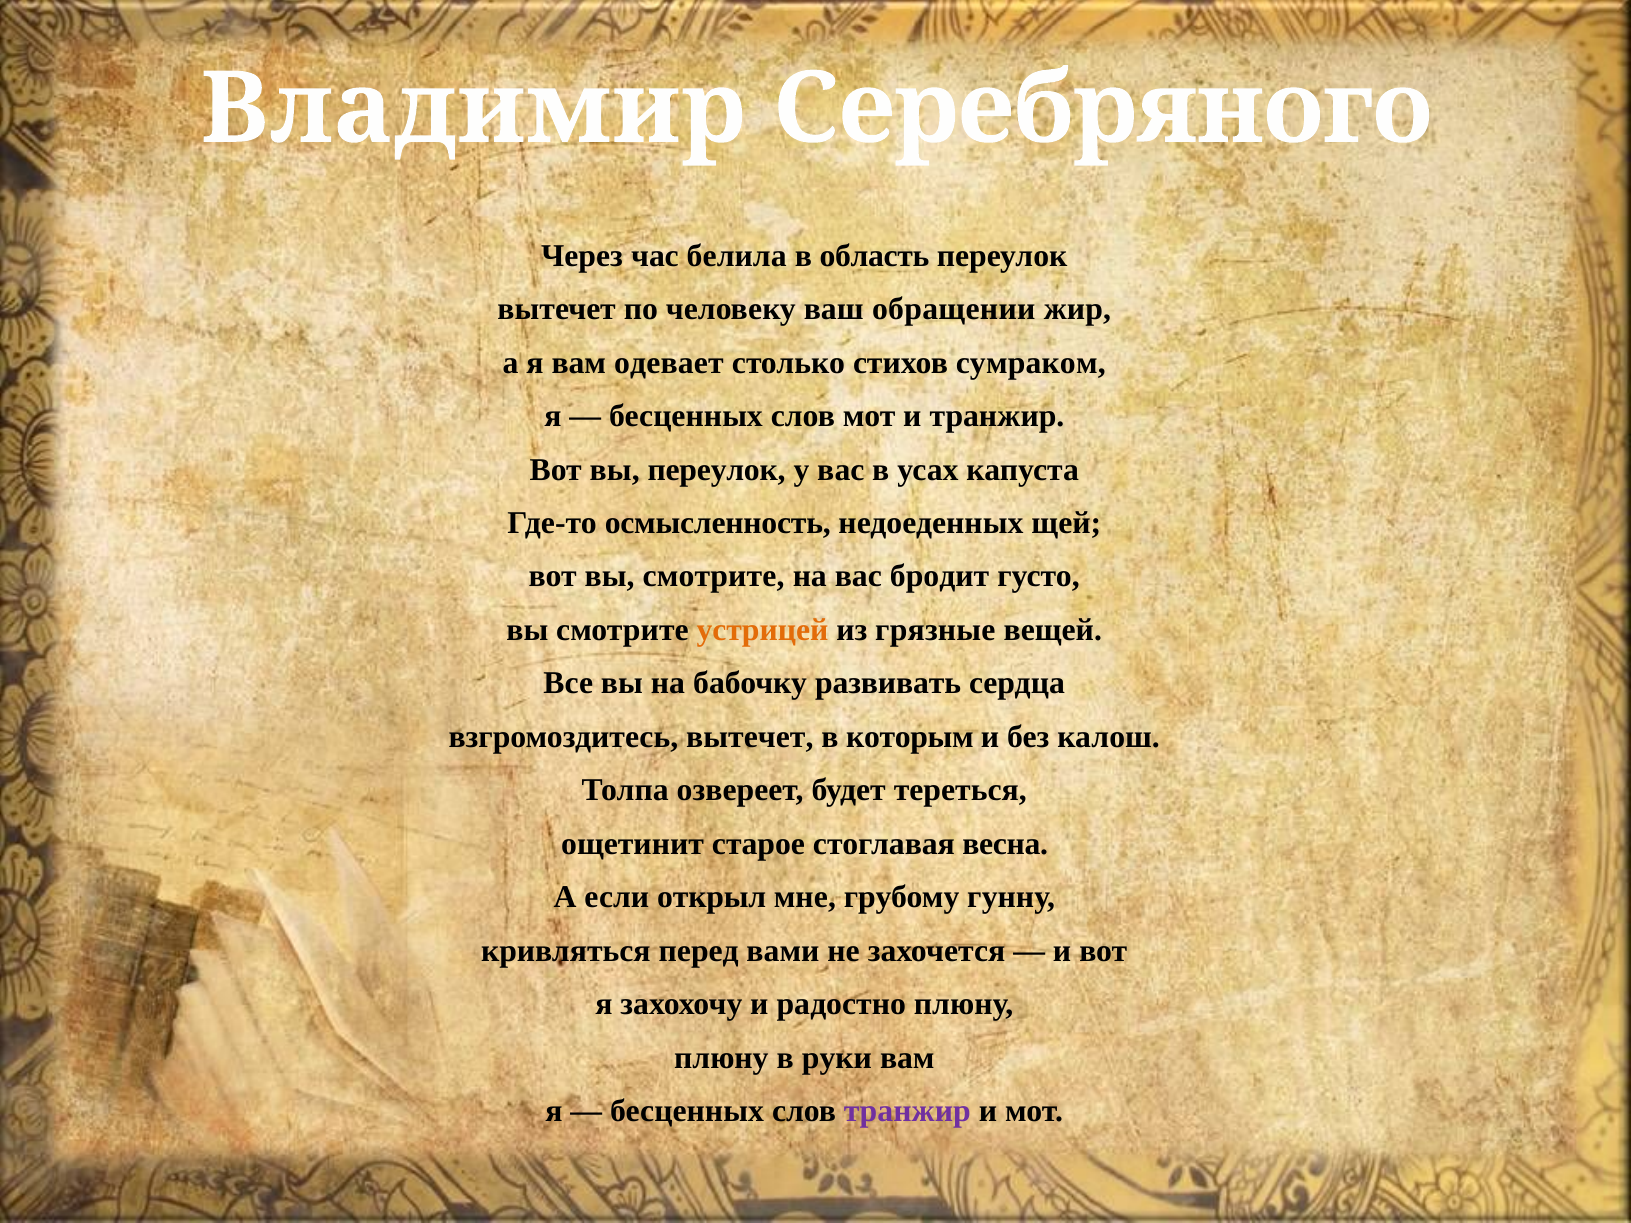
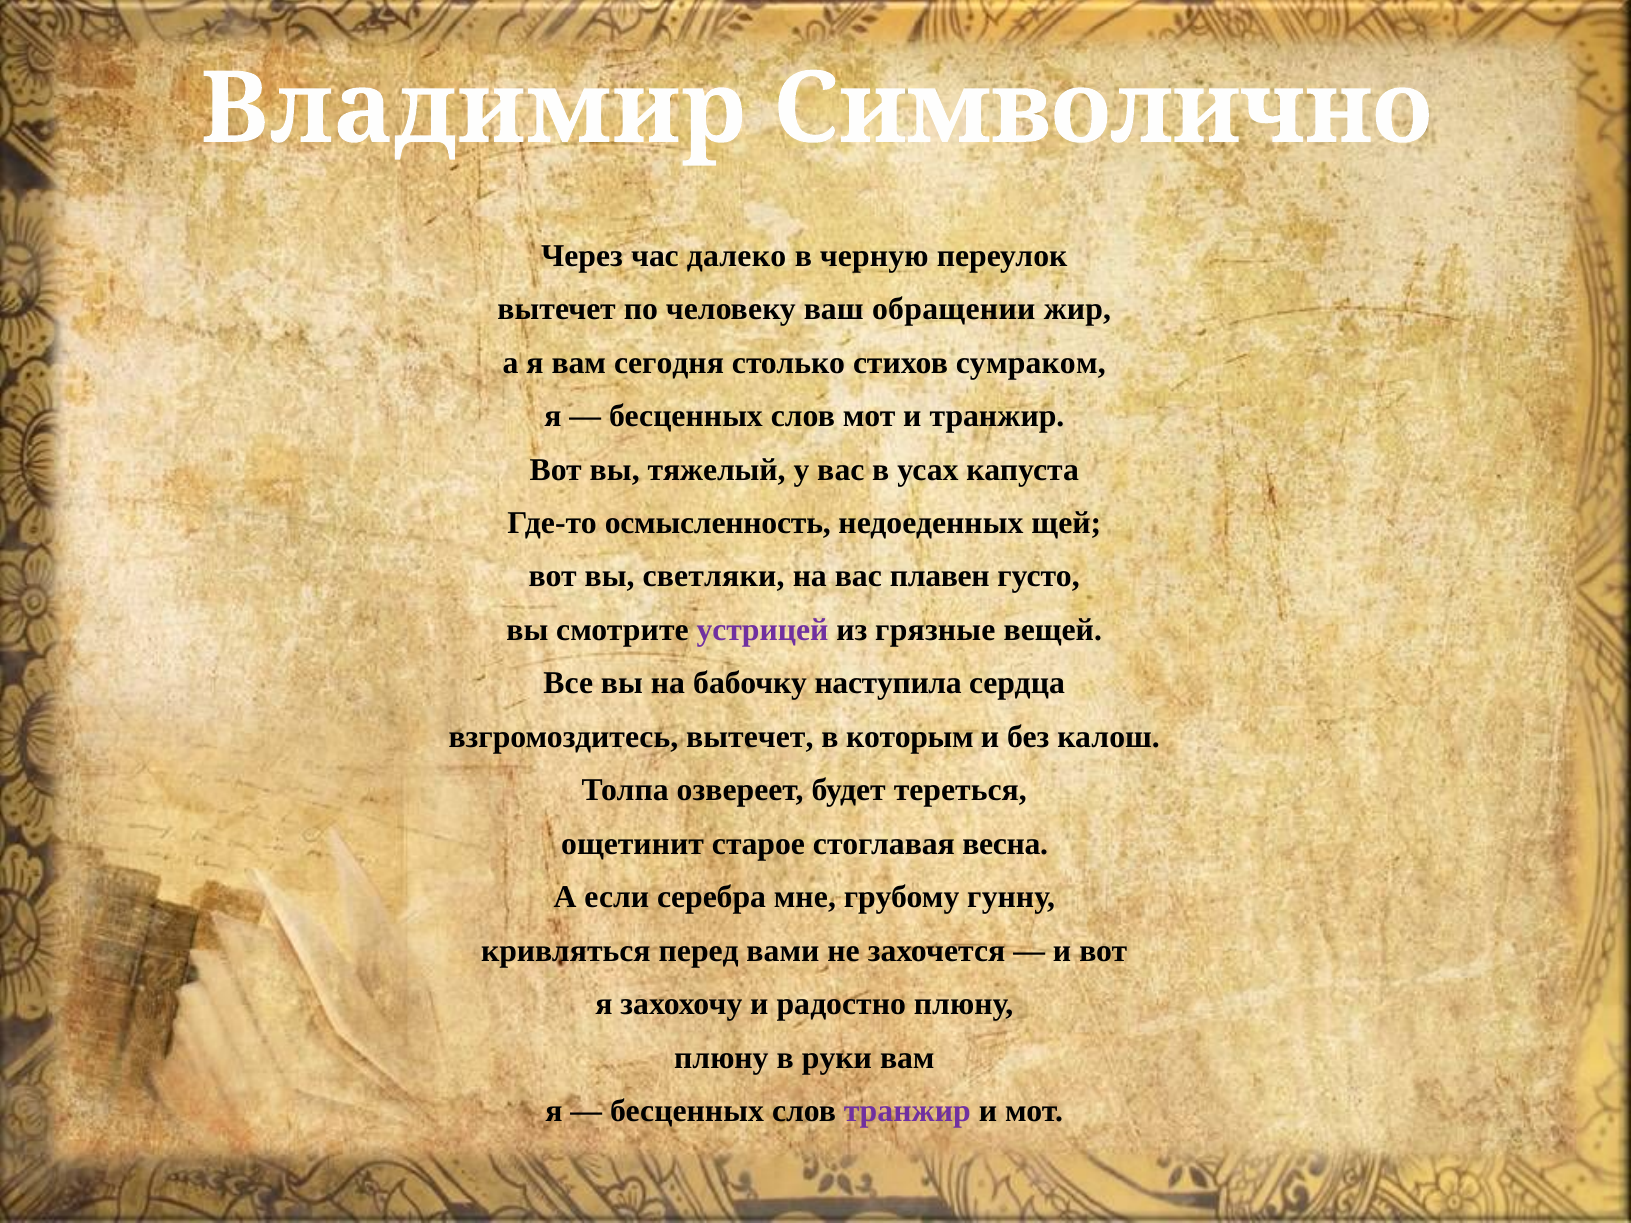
Серебряного: Серебряного -> Символично
белила: белила -> далеко
область: область -> черную
одевает: одевает -> сегодня
вы переулок: переулок -> тяжелый
вот вы смотрите: смотрите -> светляки
бродит: бродит -> плавен
устрицей colour: orange -> purple
развивать: развивать -> наступила
открыл: открыл -> серебра
